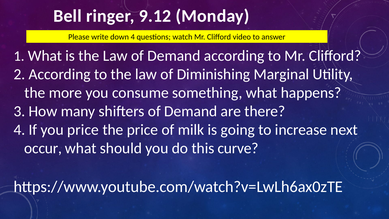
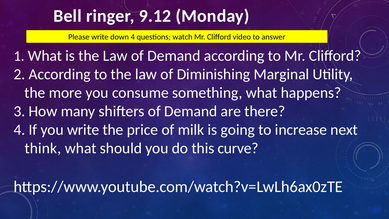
you price: price -> write
occur: occur -> think
